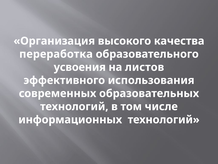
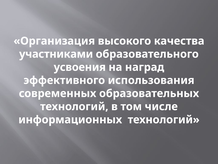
переработка: переработка -> участниками
листов: листов -> наград
